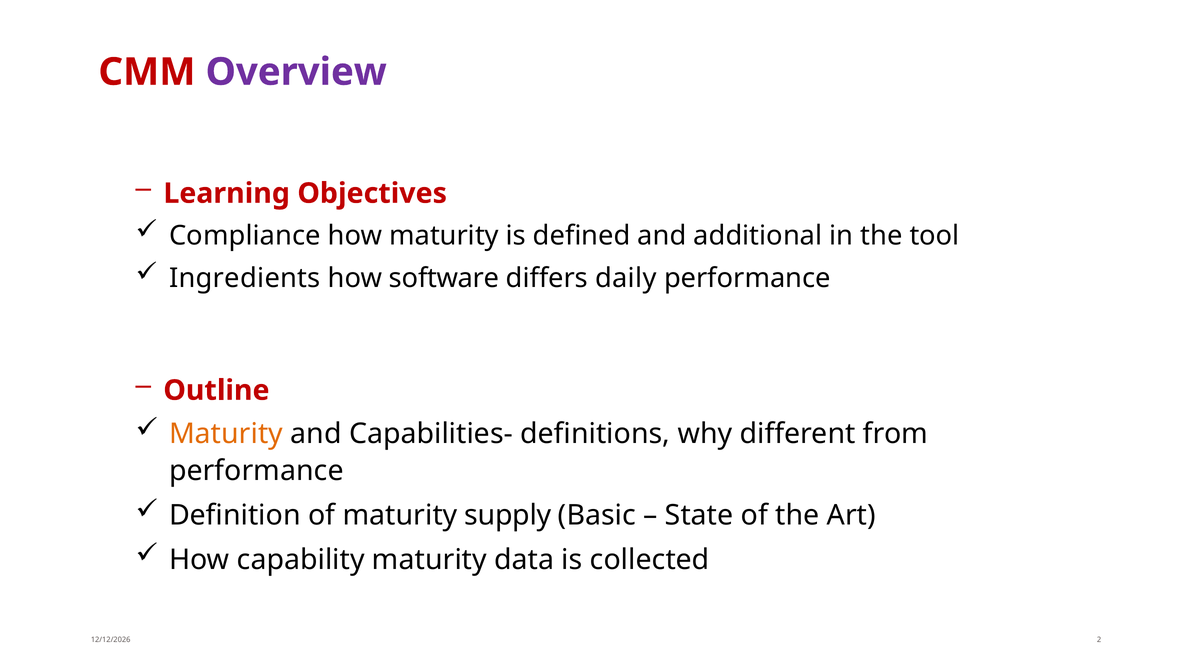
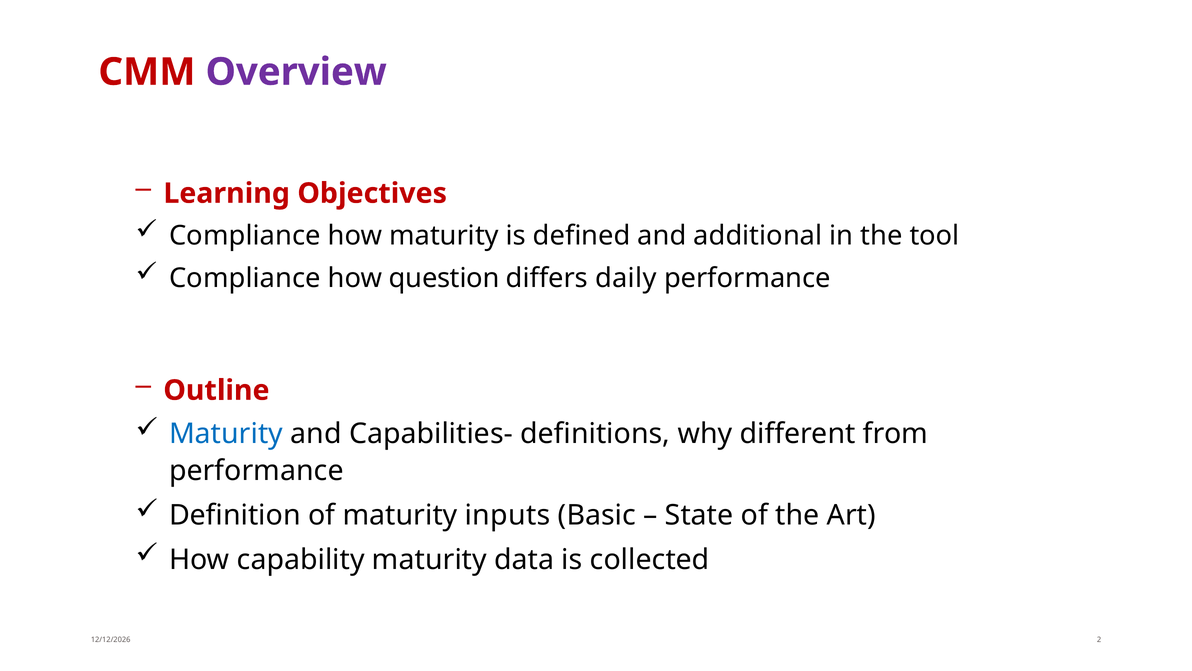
Ingredients at (245, 278): Ingredients -> Compliance
software: software -> question
Maturity at (226, 434) colour: orange -> blue
supply: supply -> inputs
